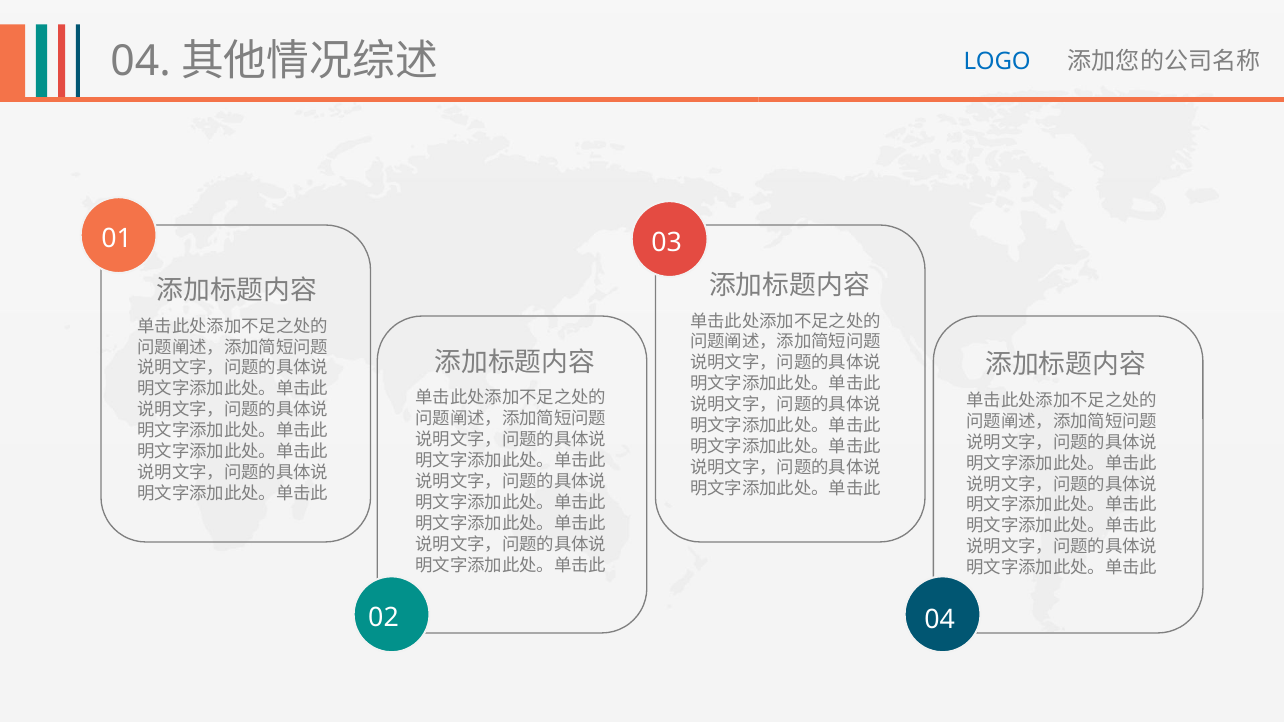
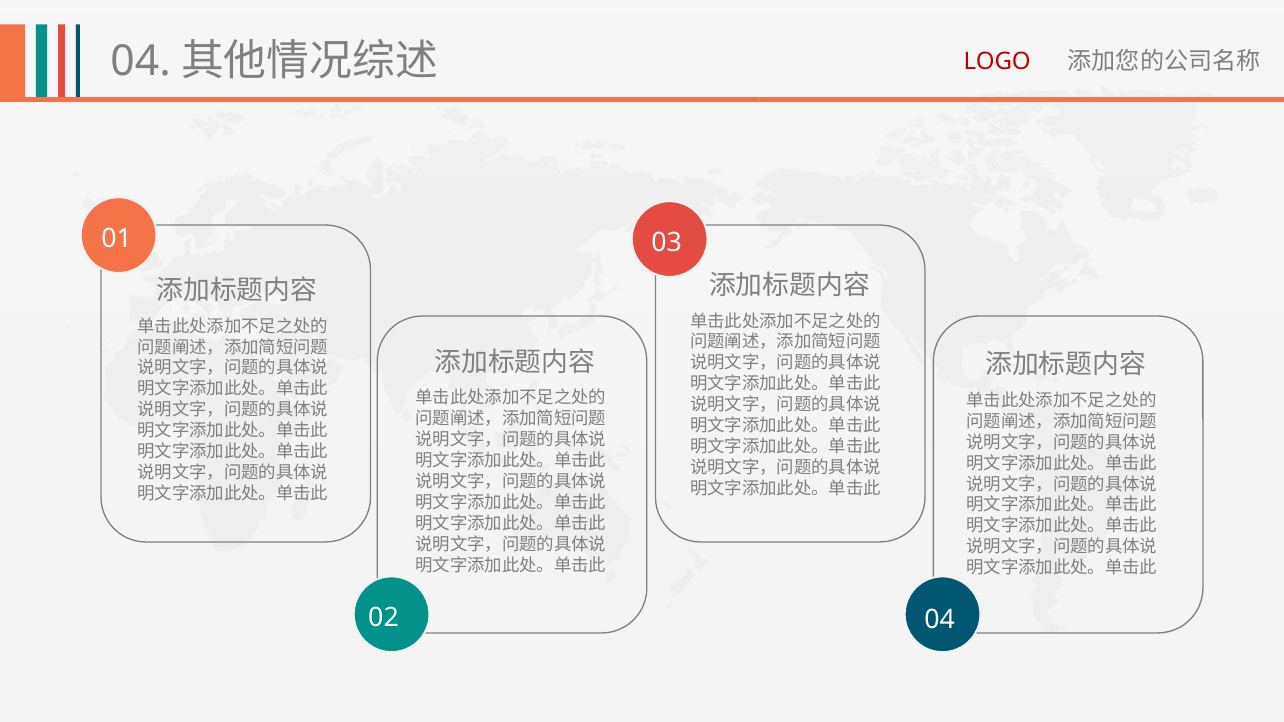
LOGO colour: blue -> red
